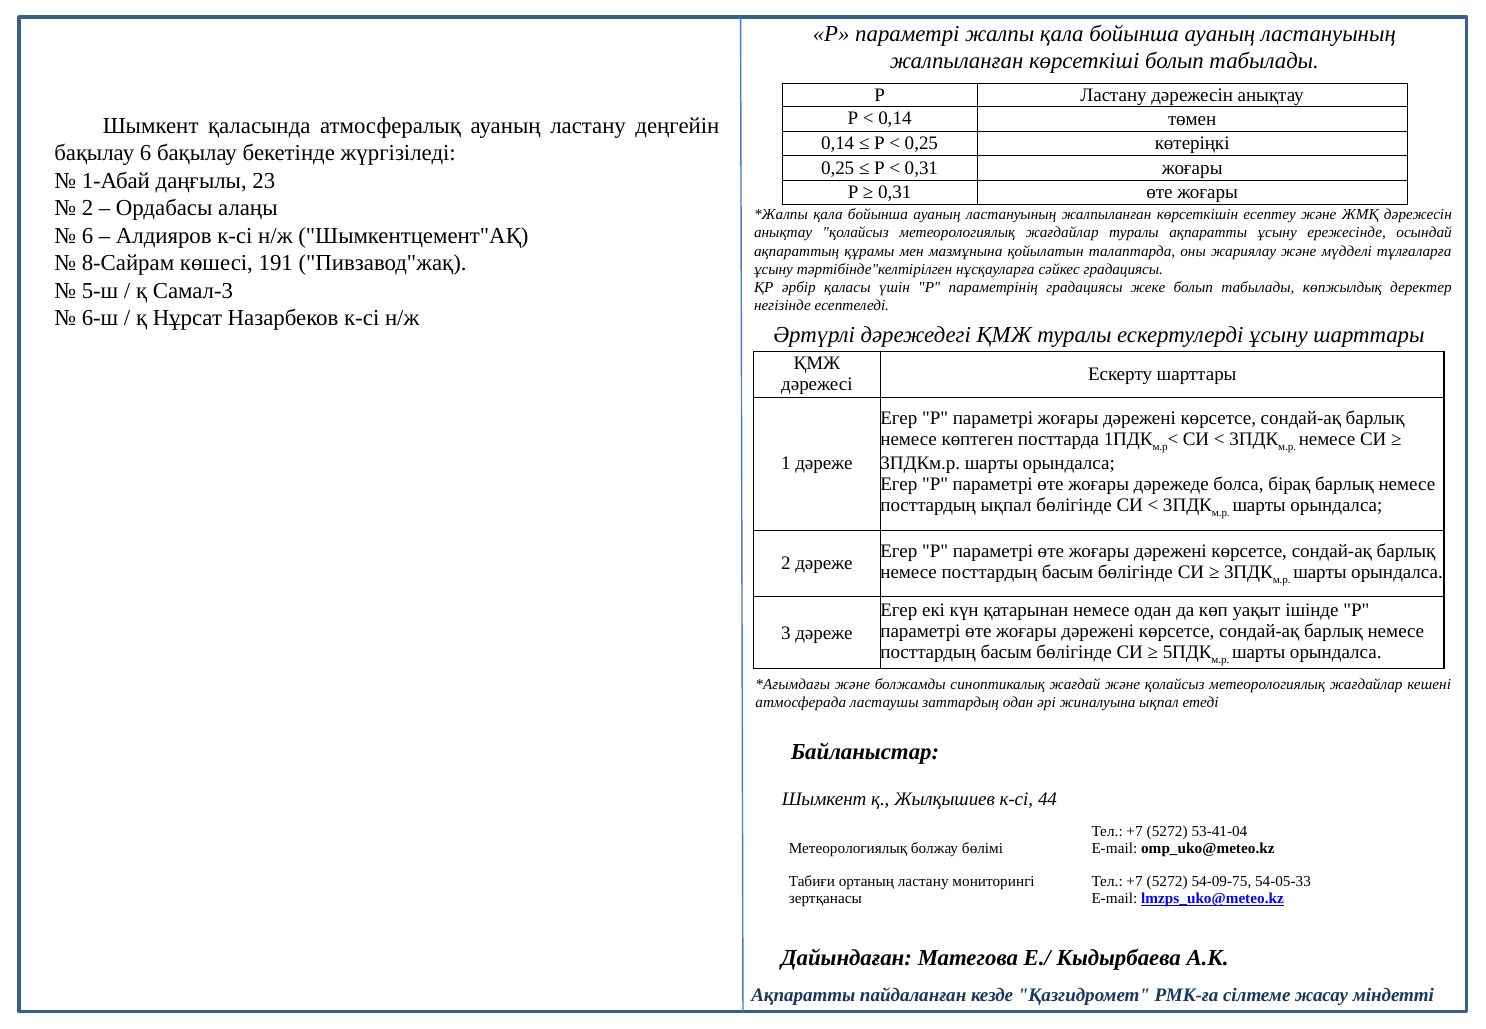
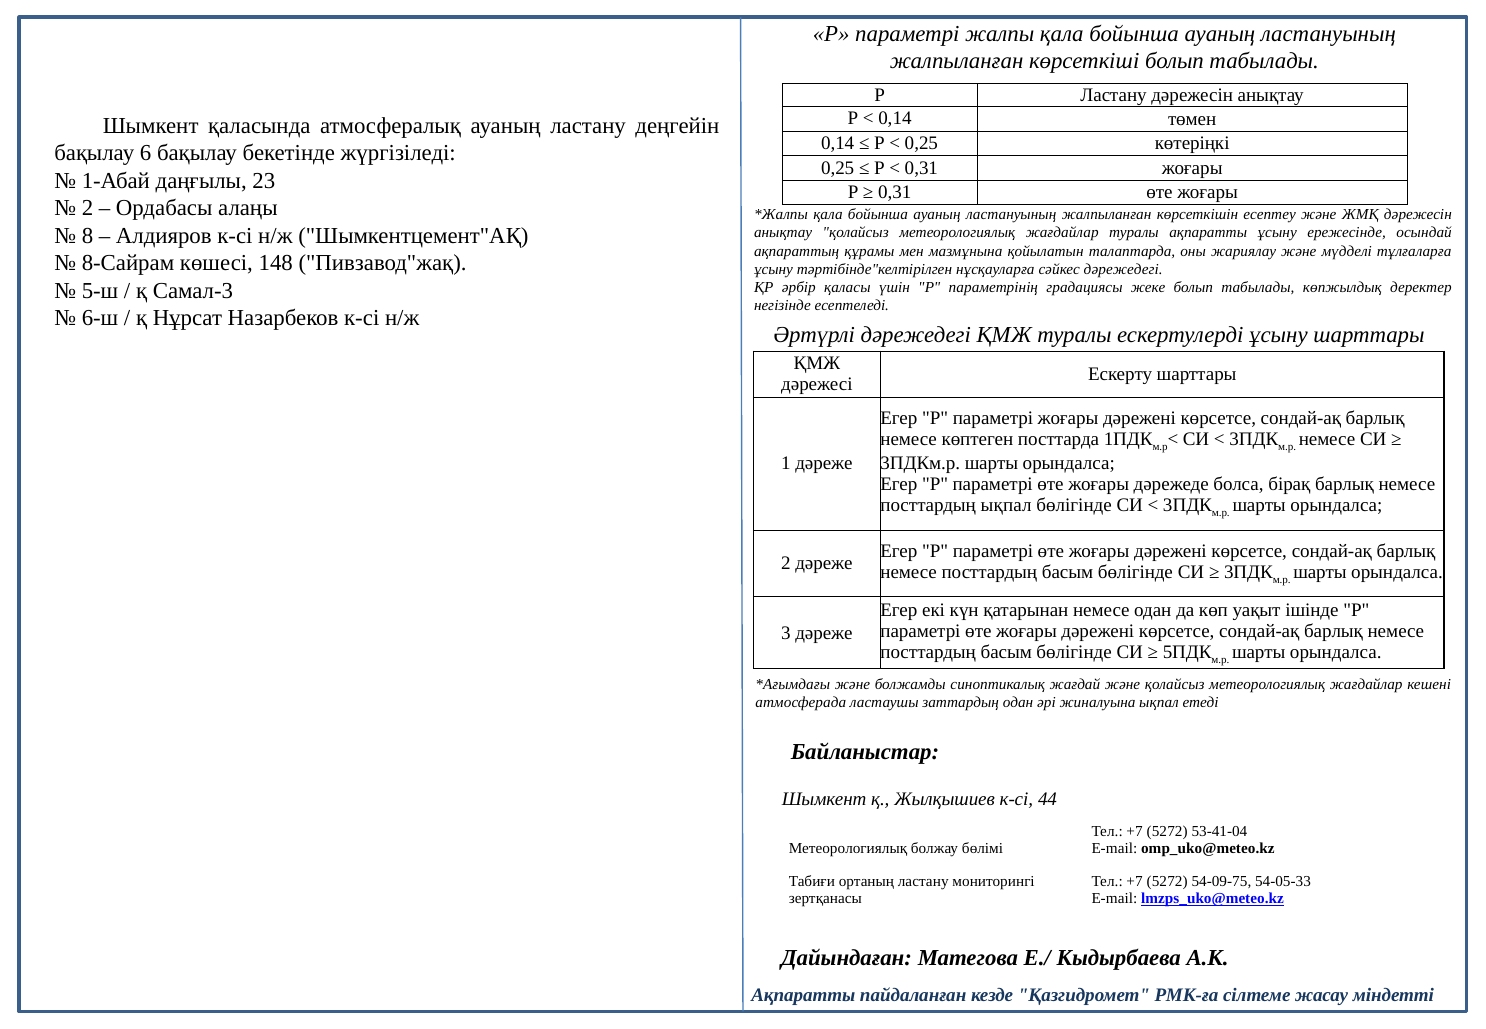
6 at (87, 236): 6 -> 8
191: 191 -> 148
сәйкес градациясы: градациясы -> дәрежедегі
